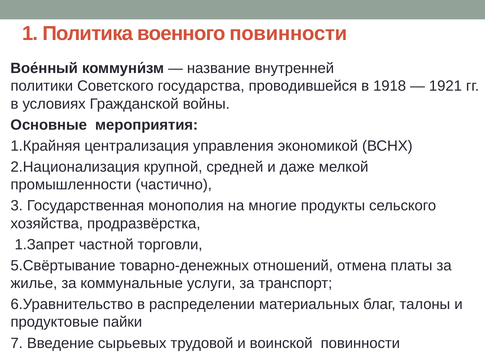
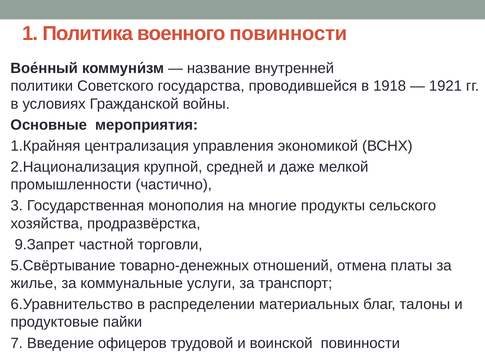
1.Запрет: 1.Запрет -> 9.Запрет
сырьевых: сырьевых -> офицеров
